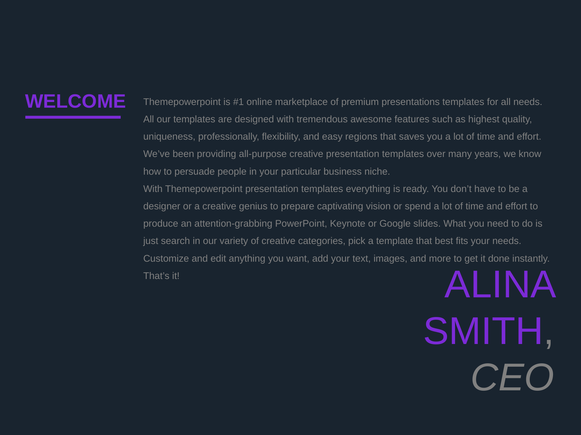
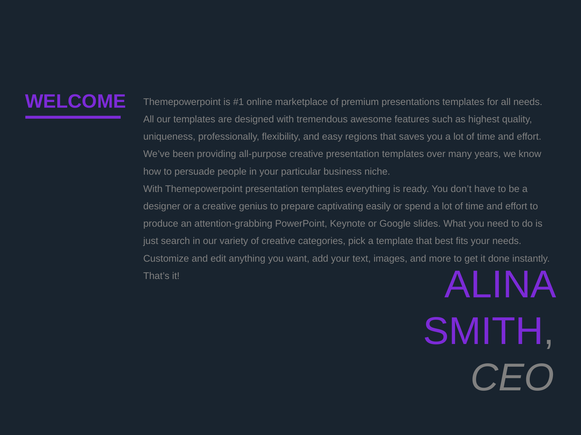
vision: vision -> easily
